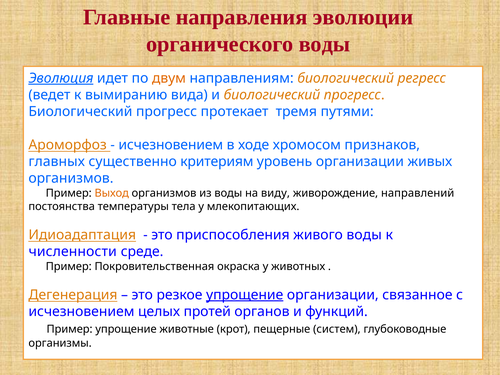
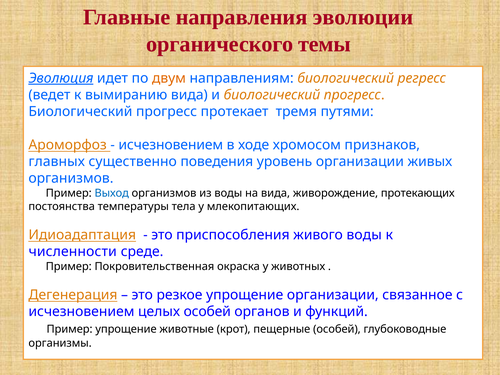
органического воды: воды -> темы
критериям: критериям -> поведения
Выход colour: orange -> blue
на виду: виду -> вида
направлений: направлений -> протекающих
упрощение at (245, 295) underline: present -> none
целых протей: протей -> особей
пещерные систем: систем -> особей
